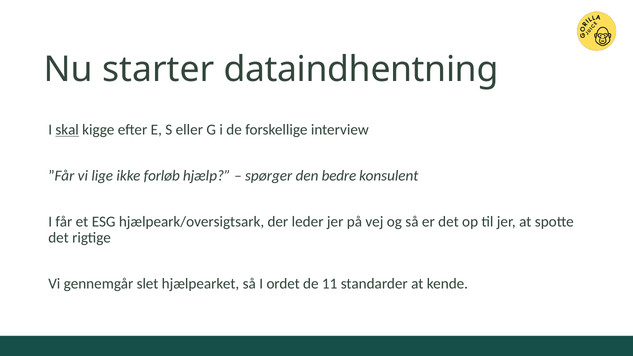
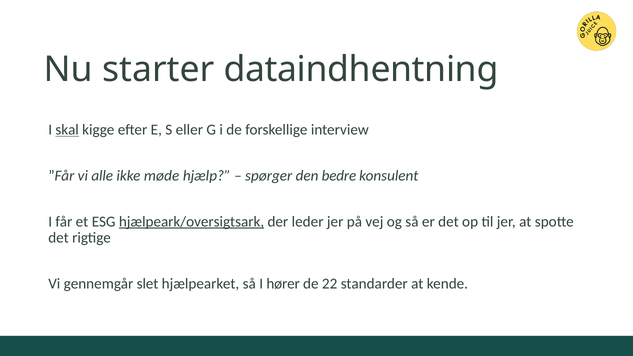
lige: lige -> alle
forløb: forløb -> møde
hjælpeark/oversigtsark underline: none -> present
ordet: ordet -> hører
11: 11 -> 22
